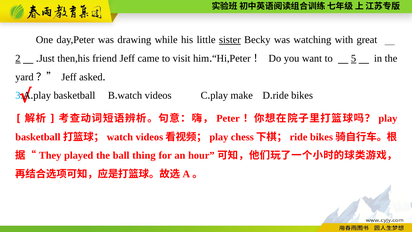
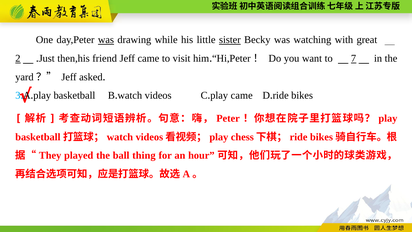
was at (106, 40) underline: none -> present
5: 5 -> 7
make at (242, 95): make -> came
